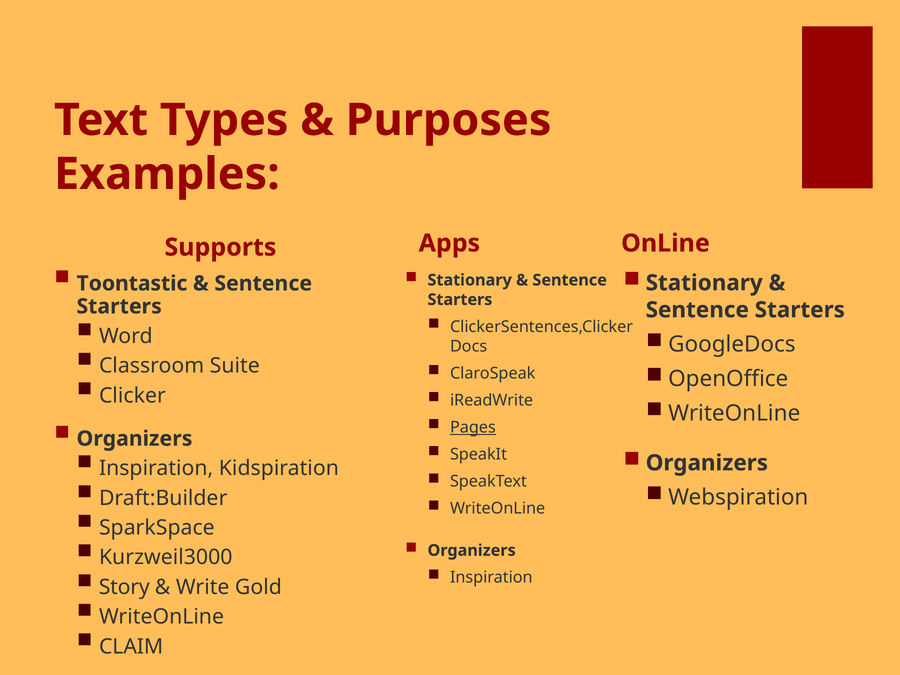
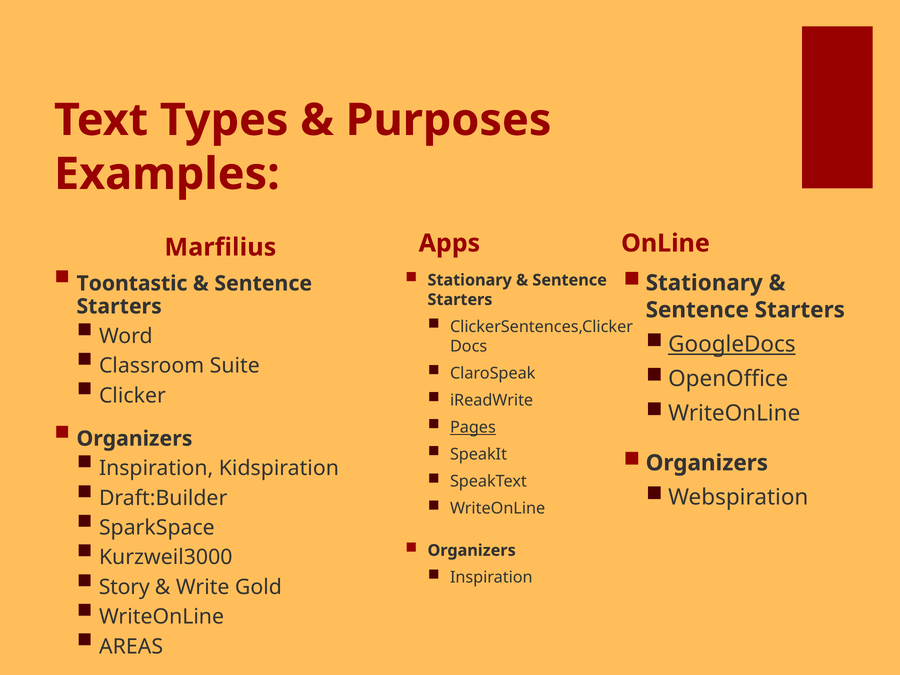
Supports: Supports -> Marfilius
GoogleDocs underline: none -> present
CLAIM: CLAIM -> AREAS
